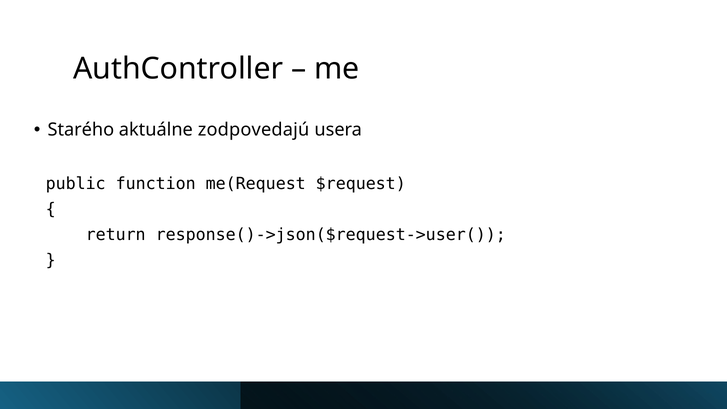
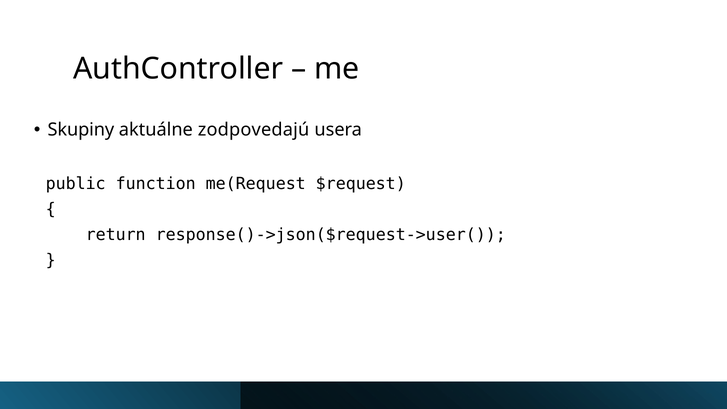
Starého: Starého -> Skupiny
